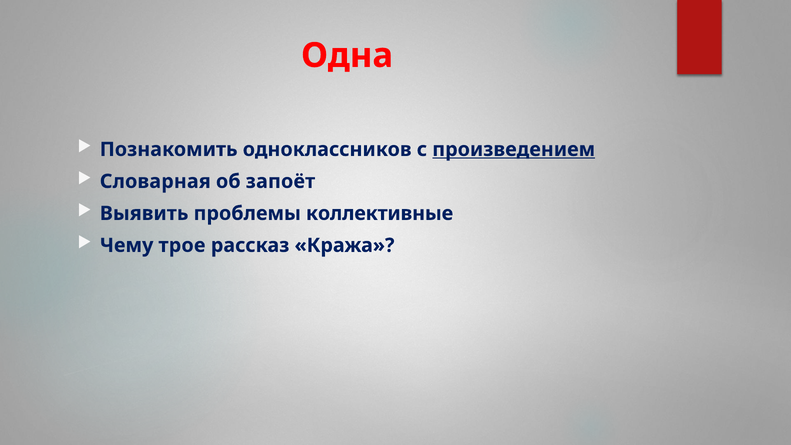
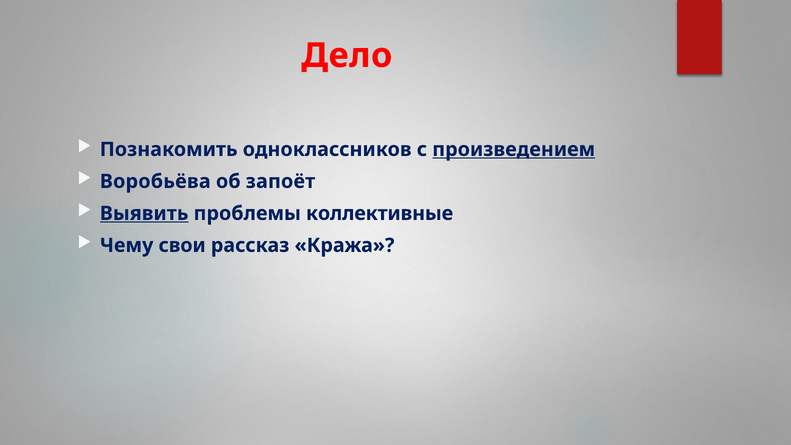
Одна: Одна -> Дело
Словарная: Словарная -> Воробьёва
Выявить underline: none -> present
трое: трое -> свои
